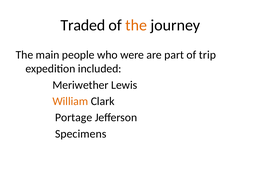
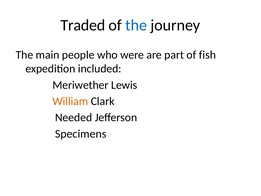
the at (136, 25) colour: orange -> blue
trip: trip -> fish
Portage: Portage -> Needed
